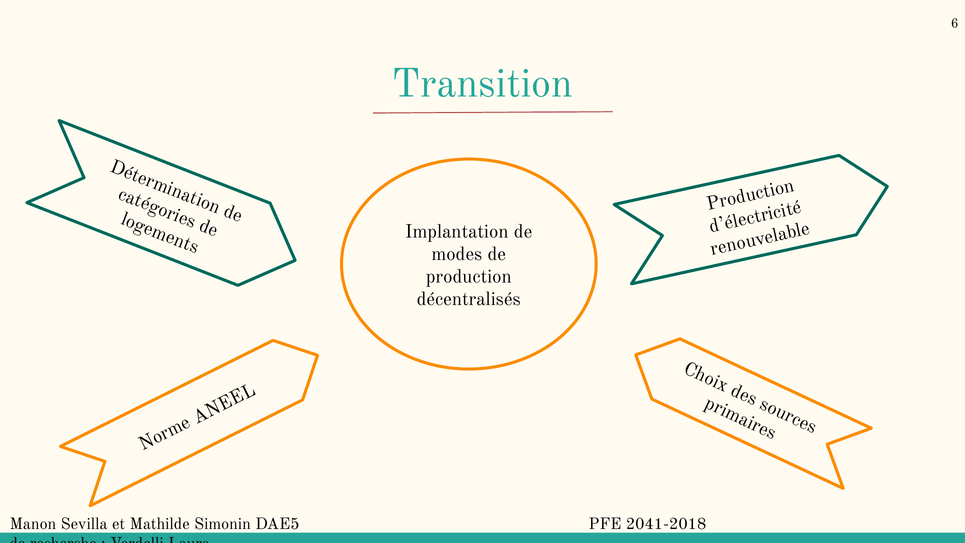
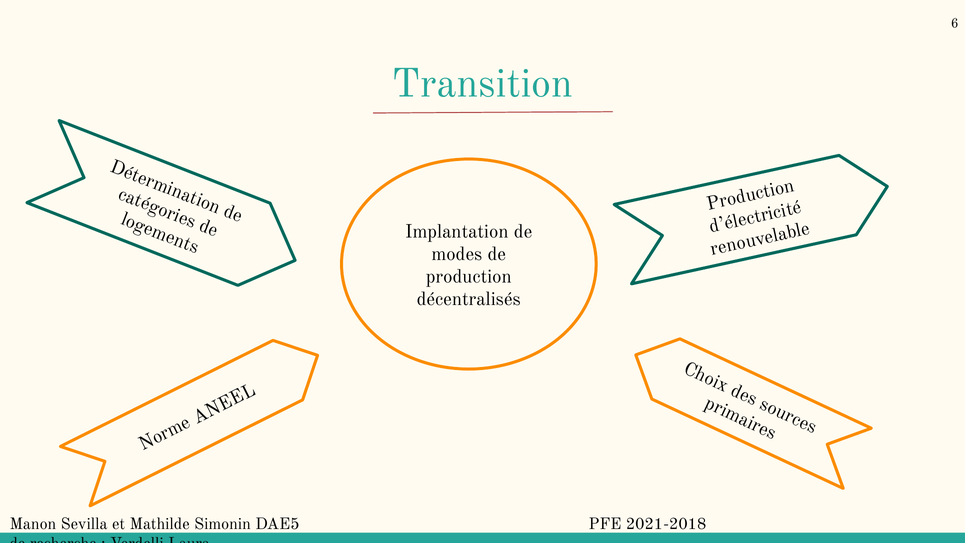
2041-2018: 2041-2018 -> 2021-2018
